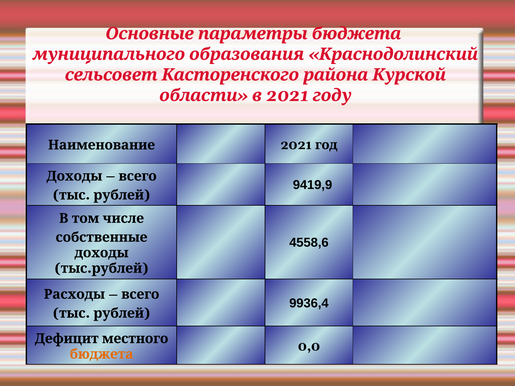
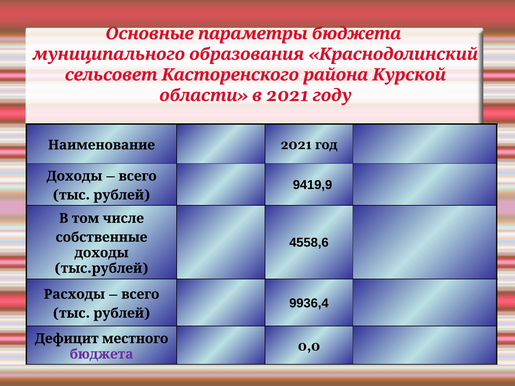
бюджета at (102, 354) colour: orange -> purple
